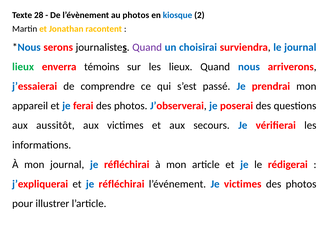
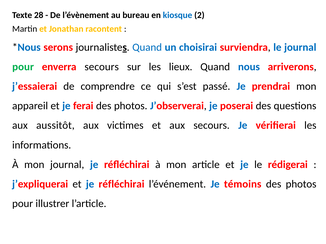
au photos: photos -> bureau
Quand at (147, 47) colour: purple -> blue
lieux at (23, 67): lieux -> pour
enverra témoins: témoins -> secours
Je victimes: victimes -> témoins
